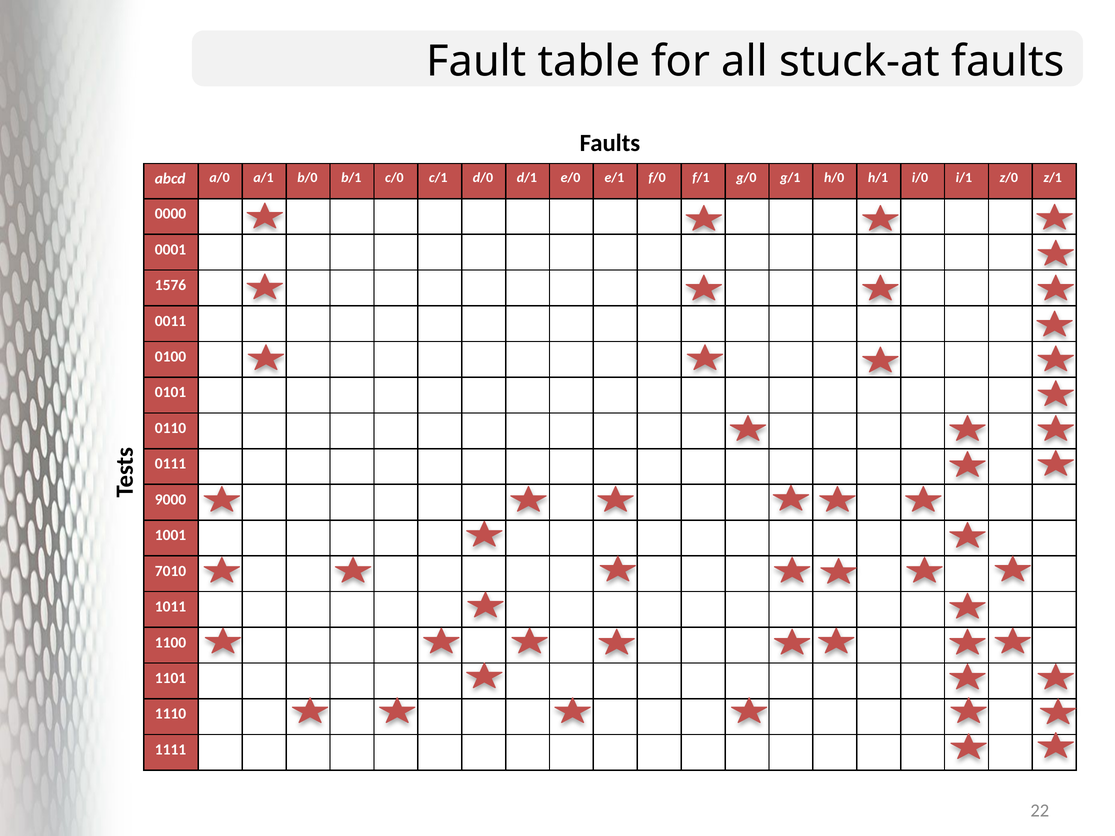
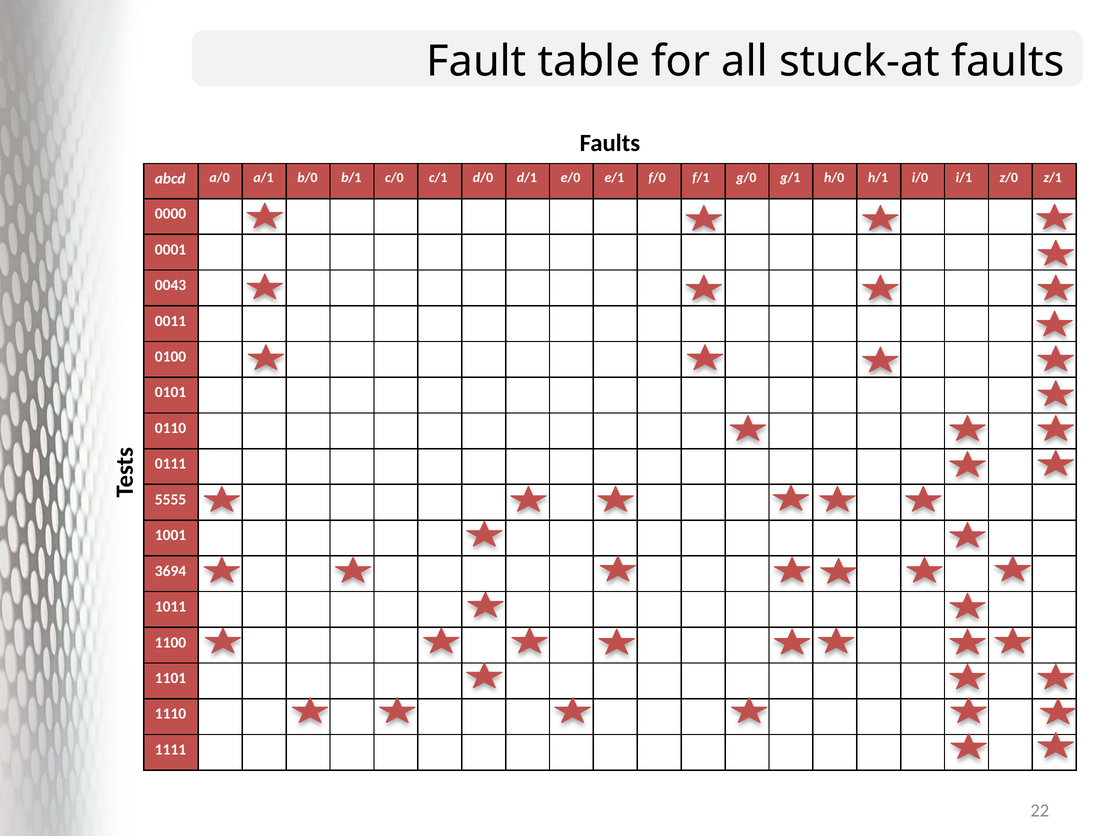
1576: 1576 -> 0043
9000: 9000 -> 5555
7010: 7010 -> 3694
